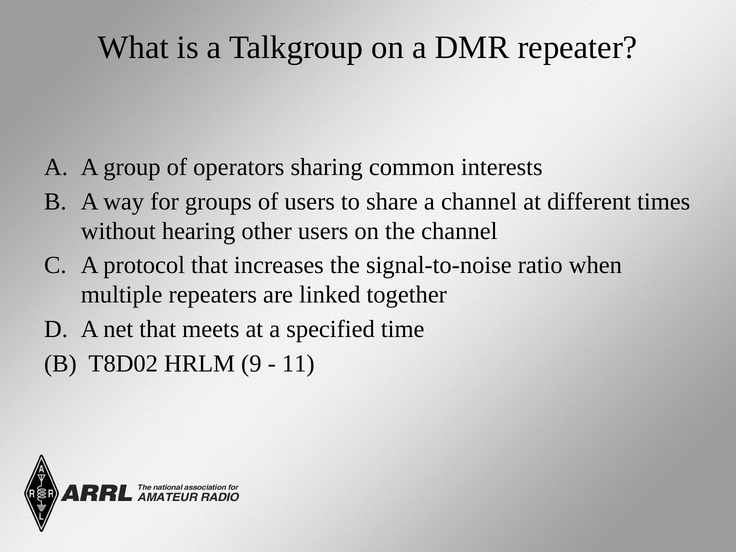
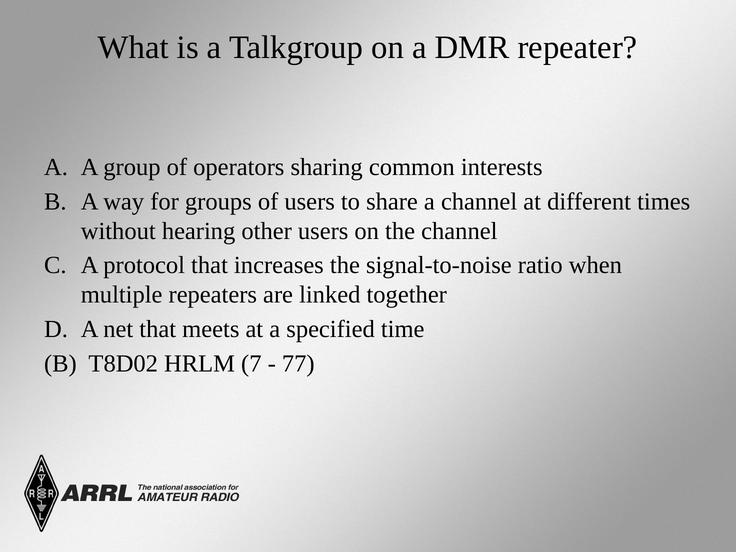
9: 9 -> 7
11: 11 -> 77
